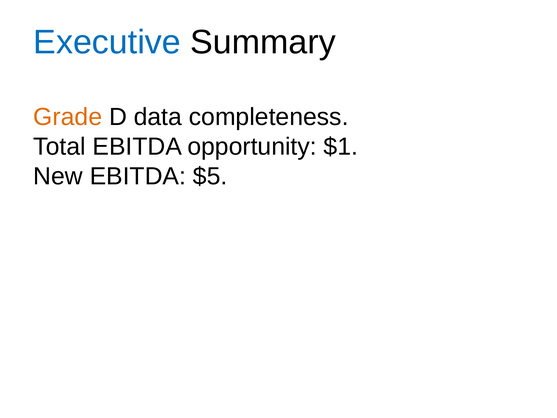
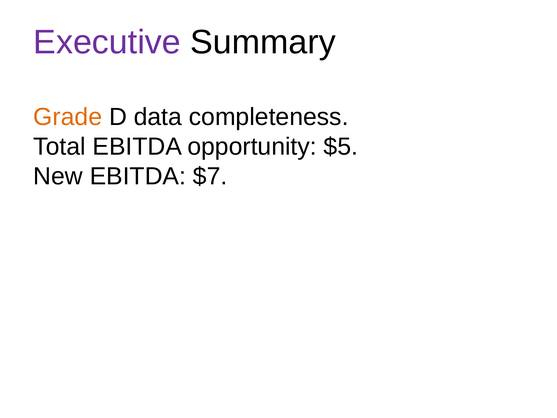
Executive colour: blue -> purple
$1: $1 -> $5
$5: $5 -> $7
